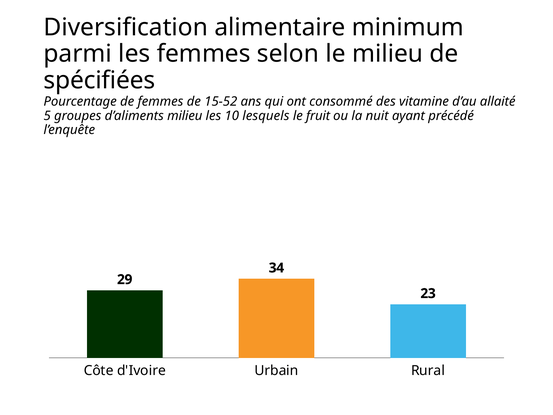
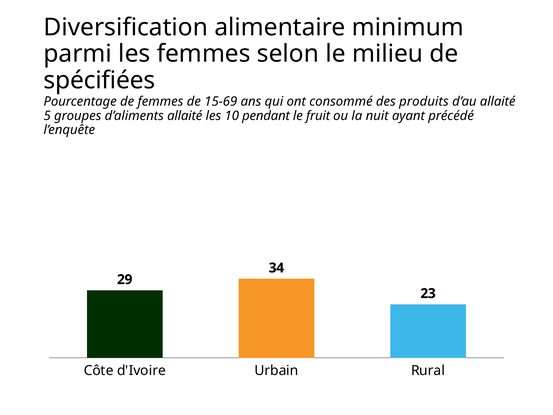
15-52: 15-52 -> 15-69
vitamine: vitamine -> produits
d’aliments milieu: milieu -> allaité
lesquels: lesquels -> pendant
